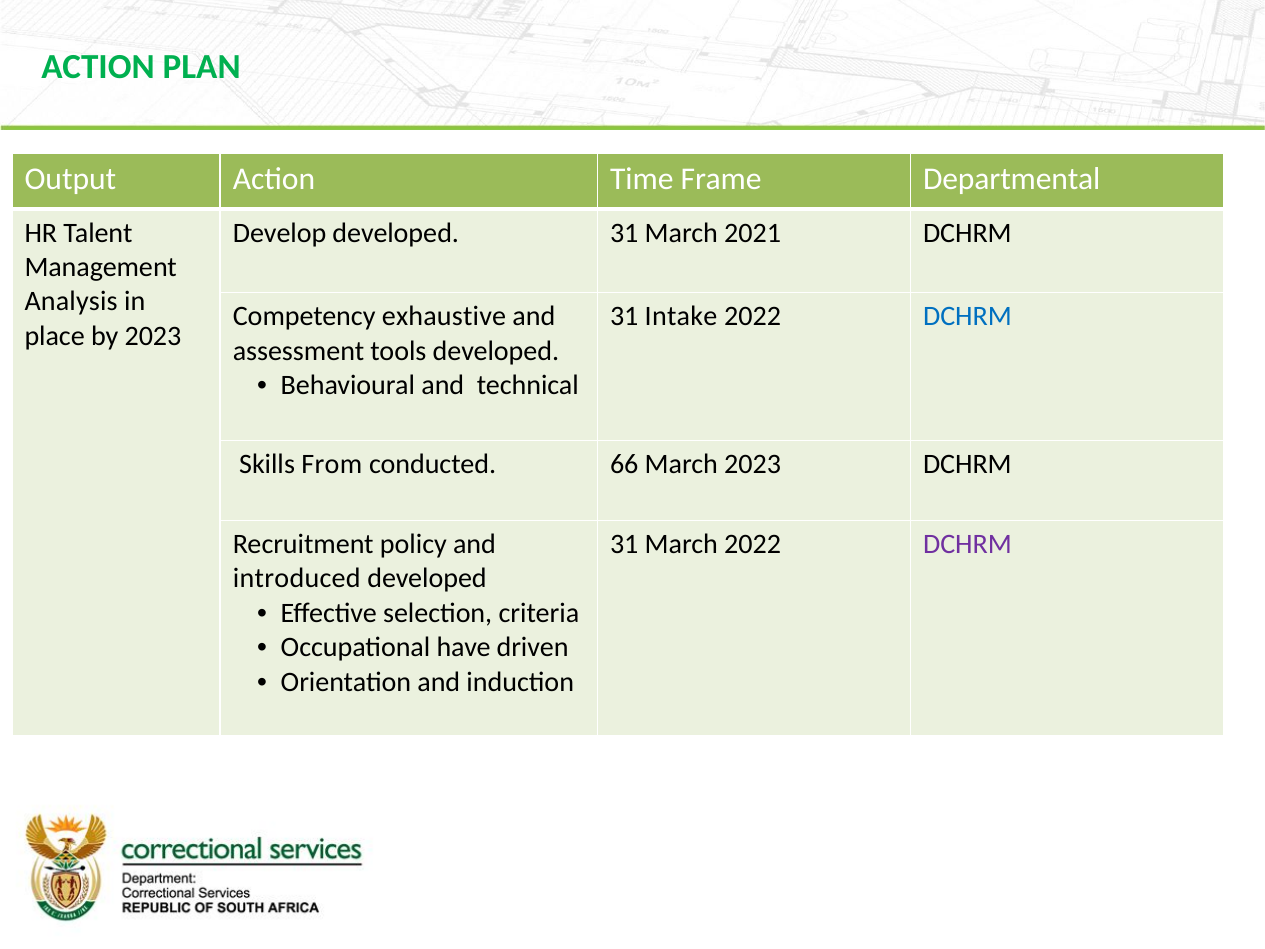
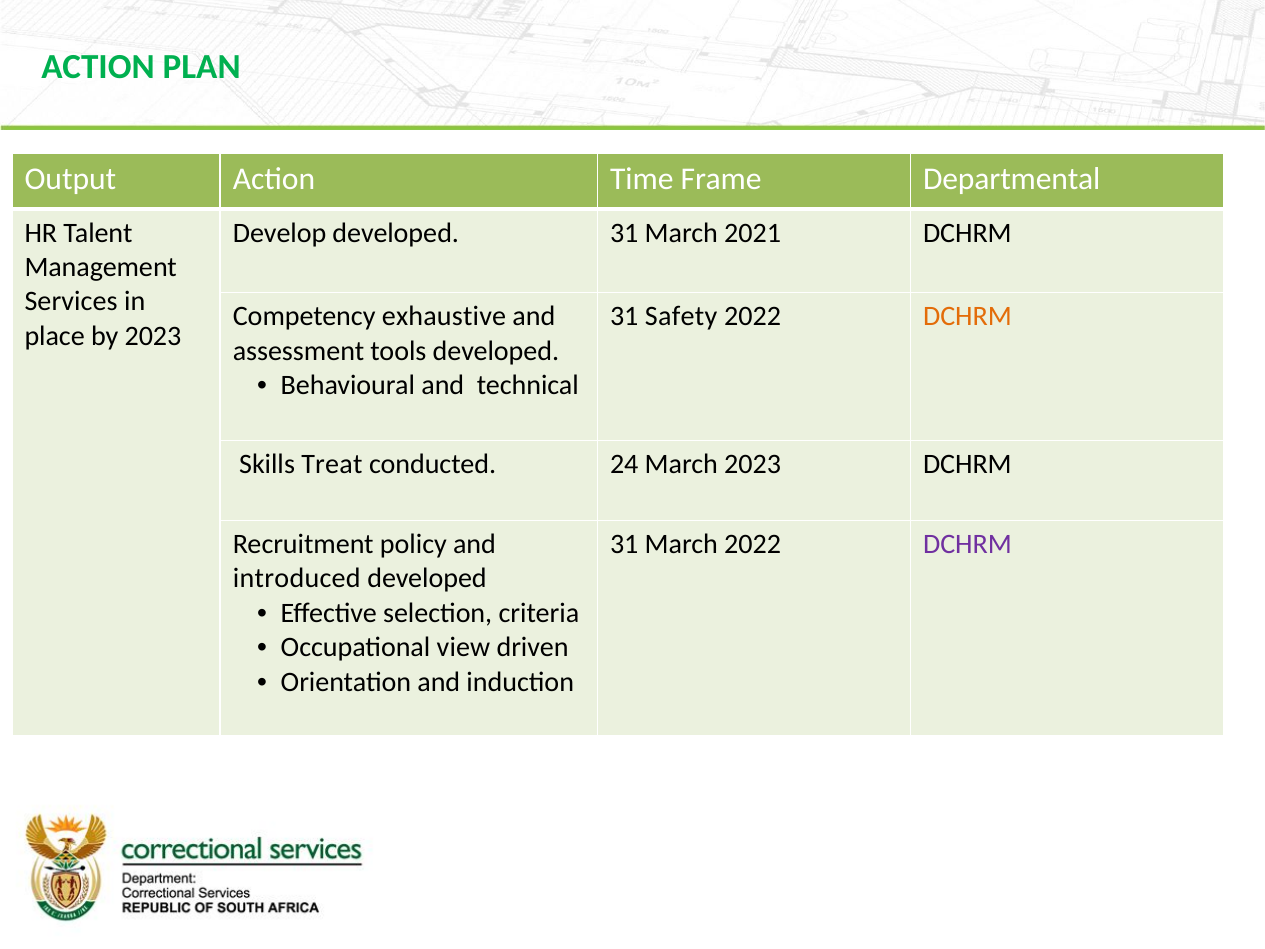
Analysis: Analysis -> Services
Intake: Intake -> Safety
DCHRM at (967, 316) colour: blue -> orange
From: From -> Treat
66: 66 -> 24
have: have -> view
